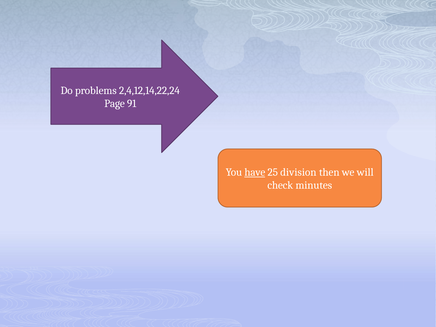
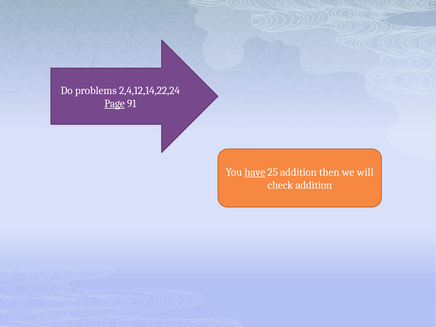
Page underline: none -> present
25 division: division -> addition
check minutes: minutes -> addition
